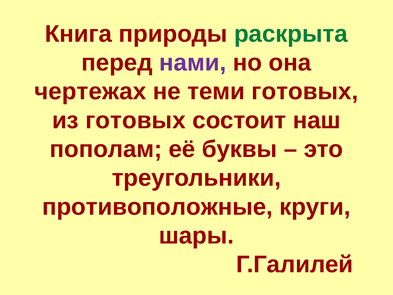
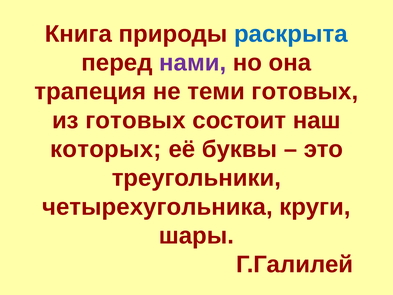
раскрыта colour: green -> blue
чертежах: чертежах -> трапеция
пополам: пополам -> которых
противоположные: противоположные -> четырехугольника
